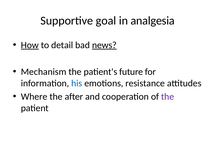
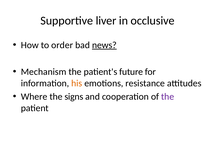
goal: goal -> liver
analgesia: analgesia -> occlusive
How underline: present -> none
detail: detail -> order
his colour: blue -> orange
after: after -> signs
